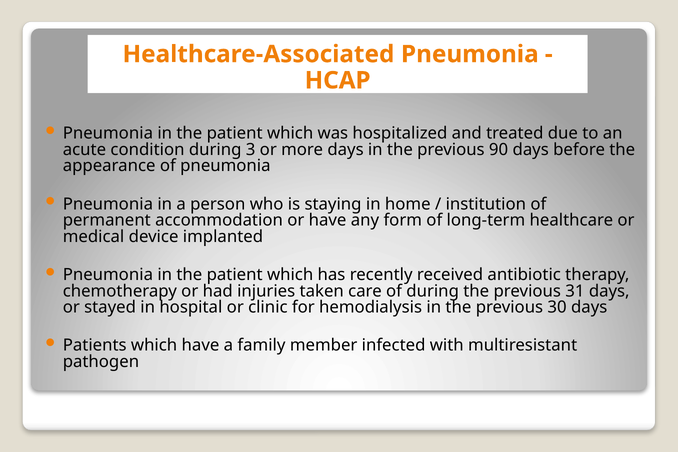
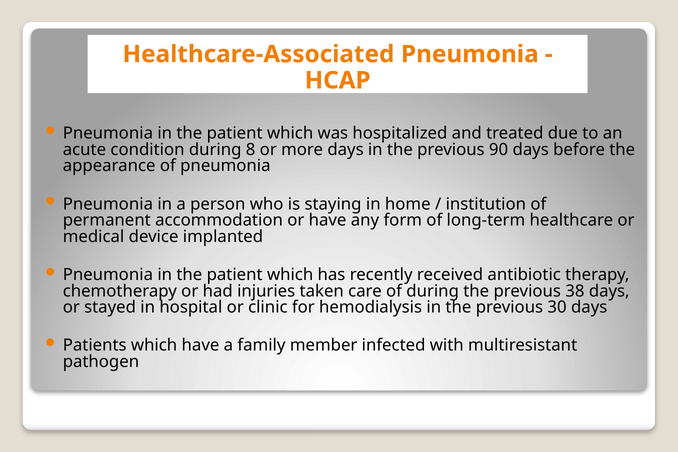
3: 3 -> 8
31: 31 -> 38
